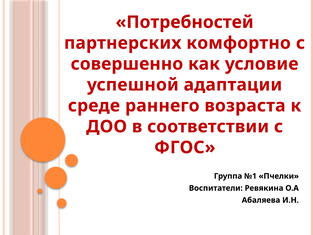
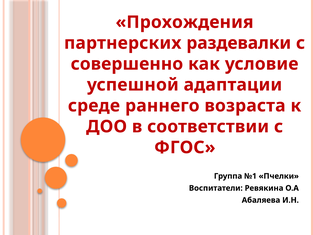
Потребностей: Потребностей -> Прохождения
комфортно: комфортно -> раздевалки
